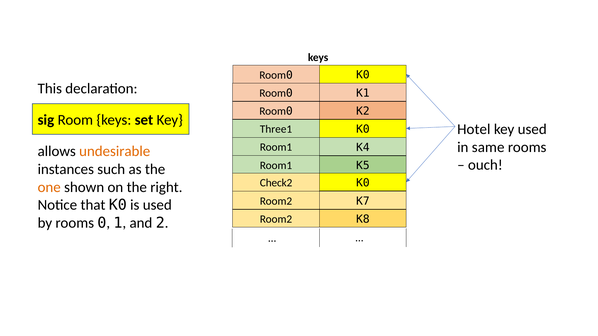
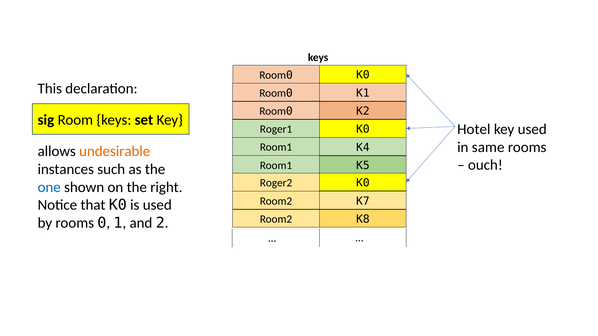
Three1: Three1 -> Roger1
Check2: Check2 -> Roger2
one colour: orange -> blue
